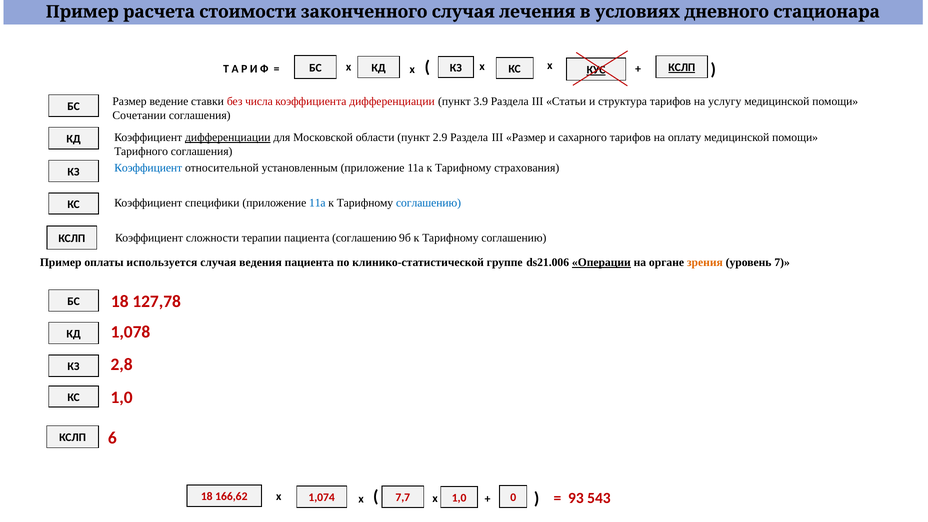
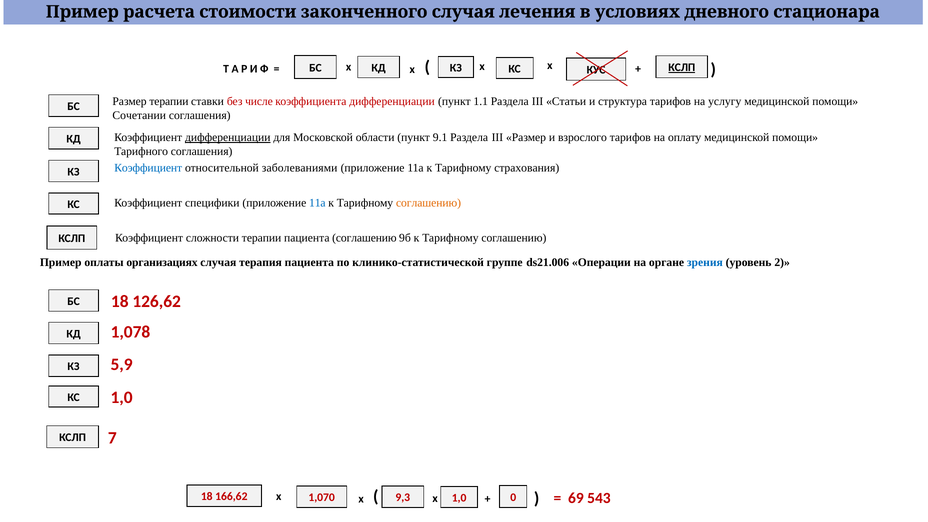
КУС underline: present -> none
Размер ведение: ведение -> терапии
числа: числа -> числе
3.9: 3.9 -> 1.1
2.9: 2.9 -> 9.1
сахарного: сахарного -> взрослого
установленным: установленным -> заболеваниями
соглашению at (429, 203) colour: blue -> orange
используется: используется -> организациях
ведения: ведения -> терапия
Операции underline: present -> none
зрения colour: orange -> blue
7: 7 -> 2
127,78: 127,78 -> 126,62
2,8: 2,8 -> 5,9
6: 6 -> 7
7,7: 7,7 -> 9,3
93: 93 -> 69
1,074: 1,074 -> 1,070
